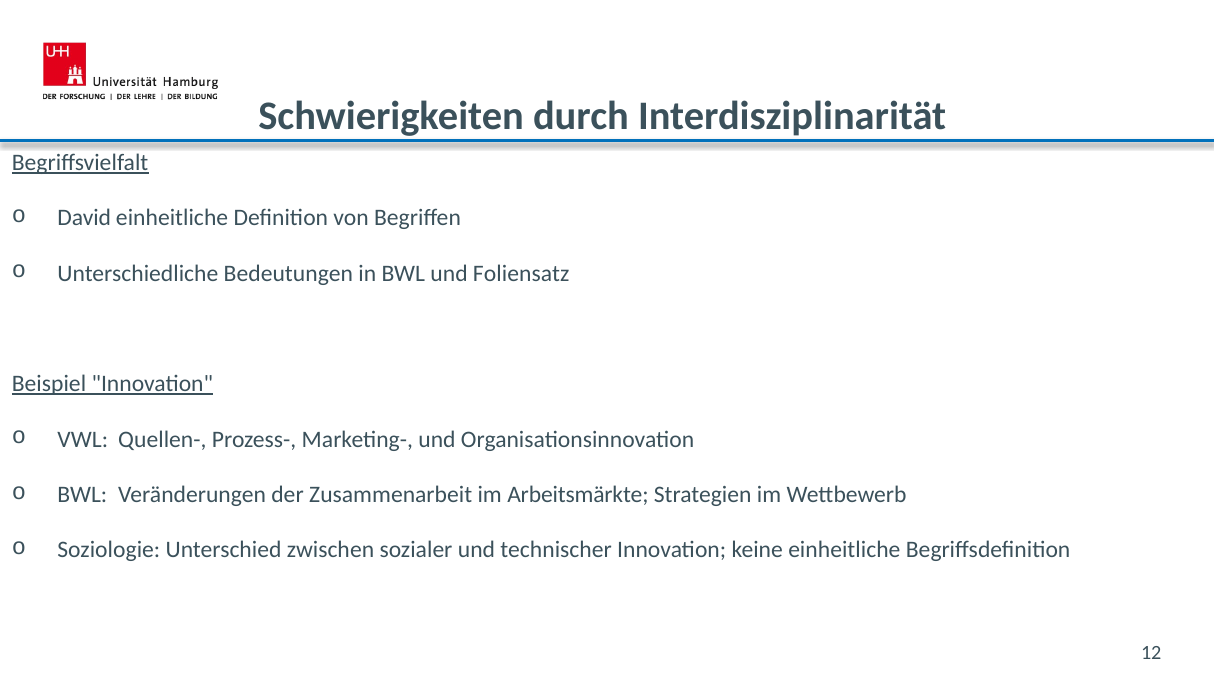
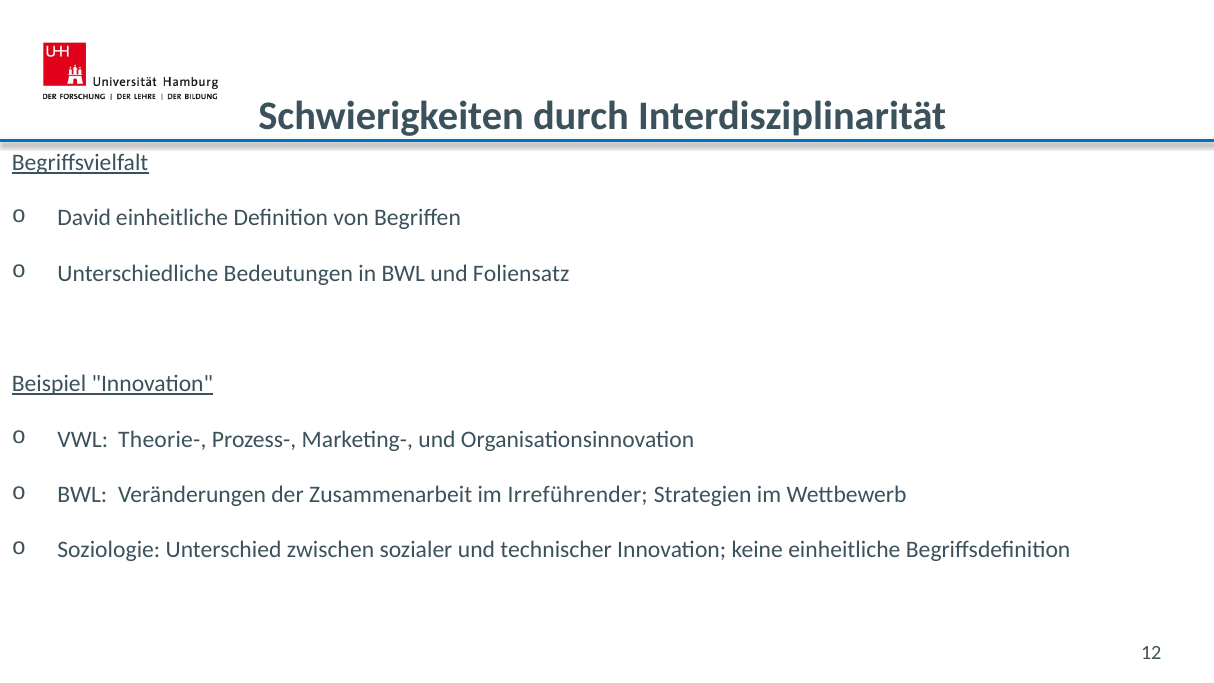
Quellen-: Quellen- -> Theorie-
Arbeitsmärkte: Arbeitsmärkte -> Irreführender
